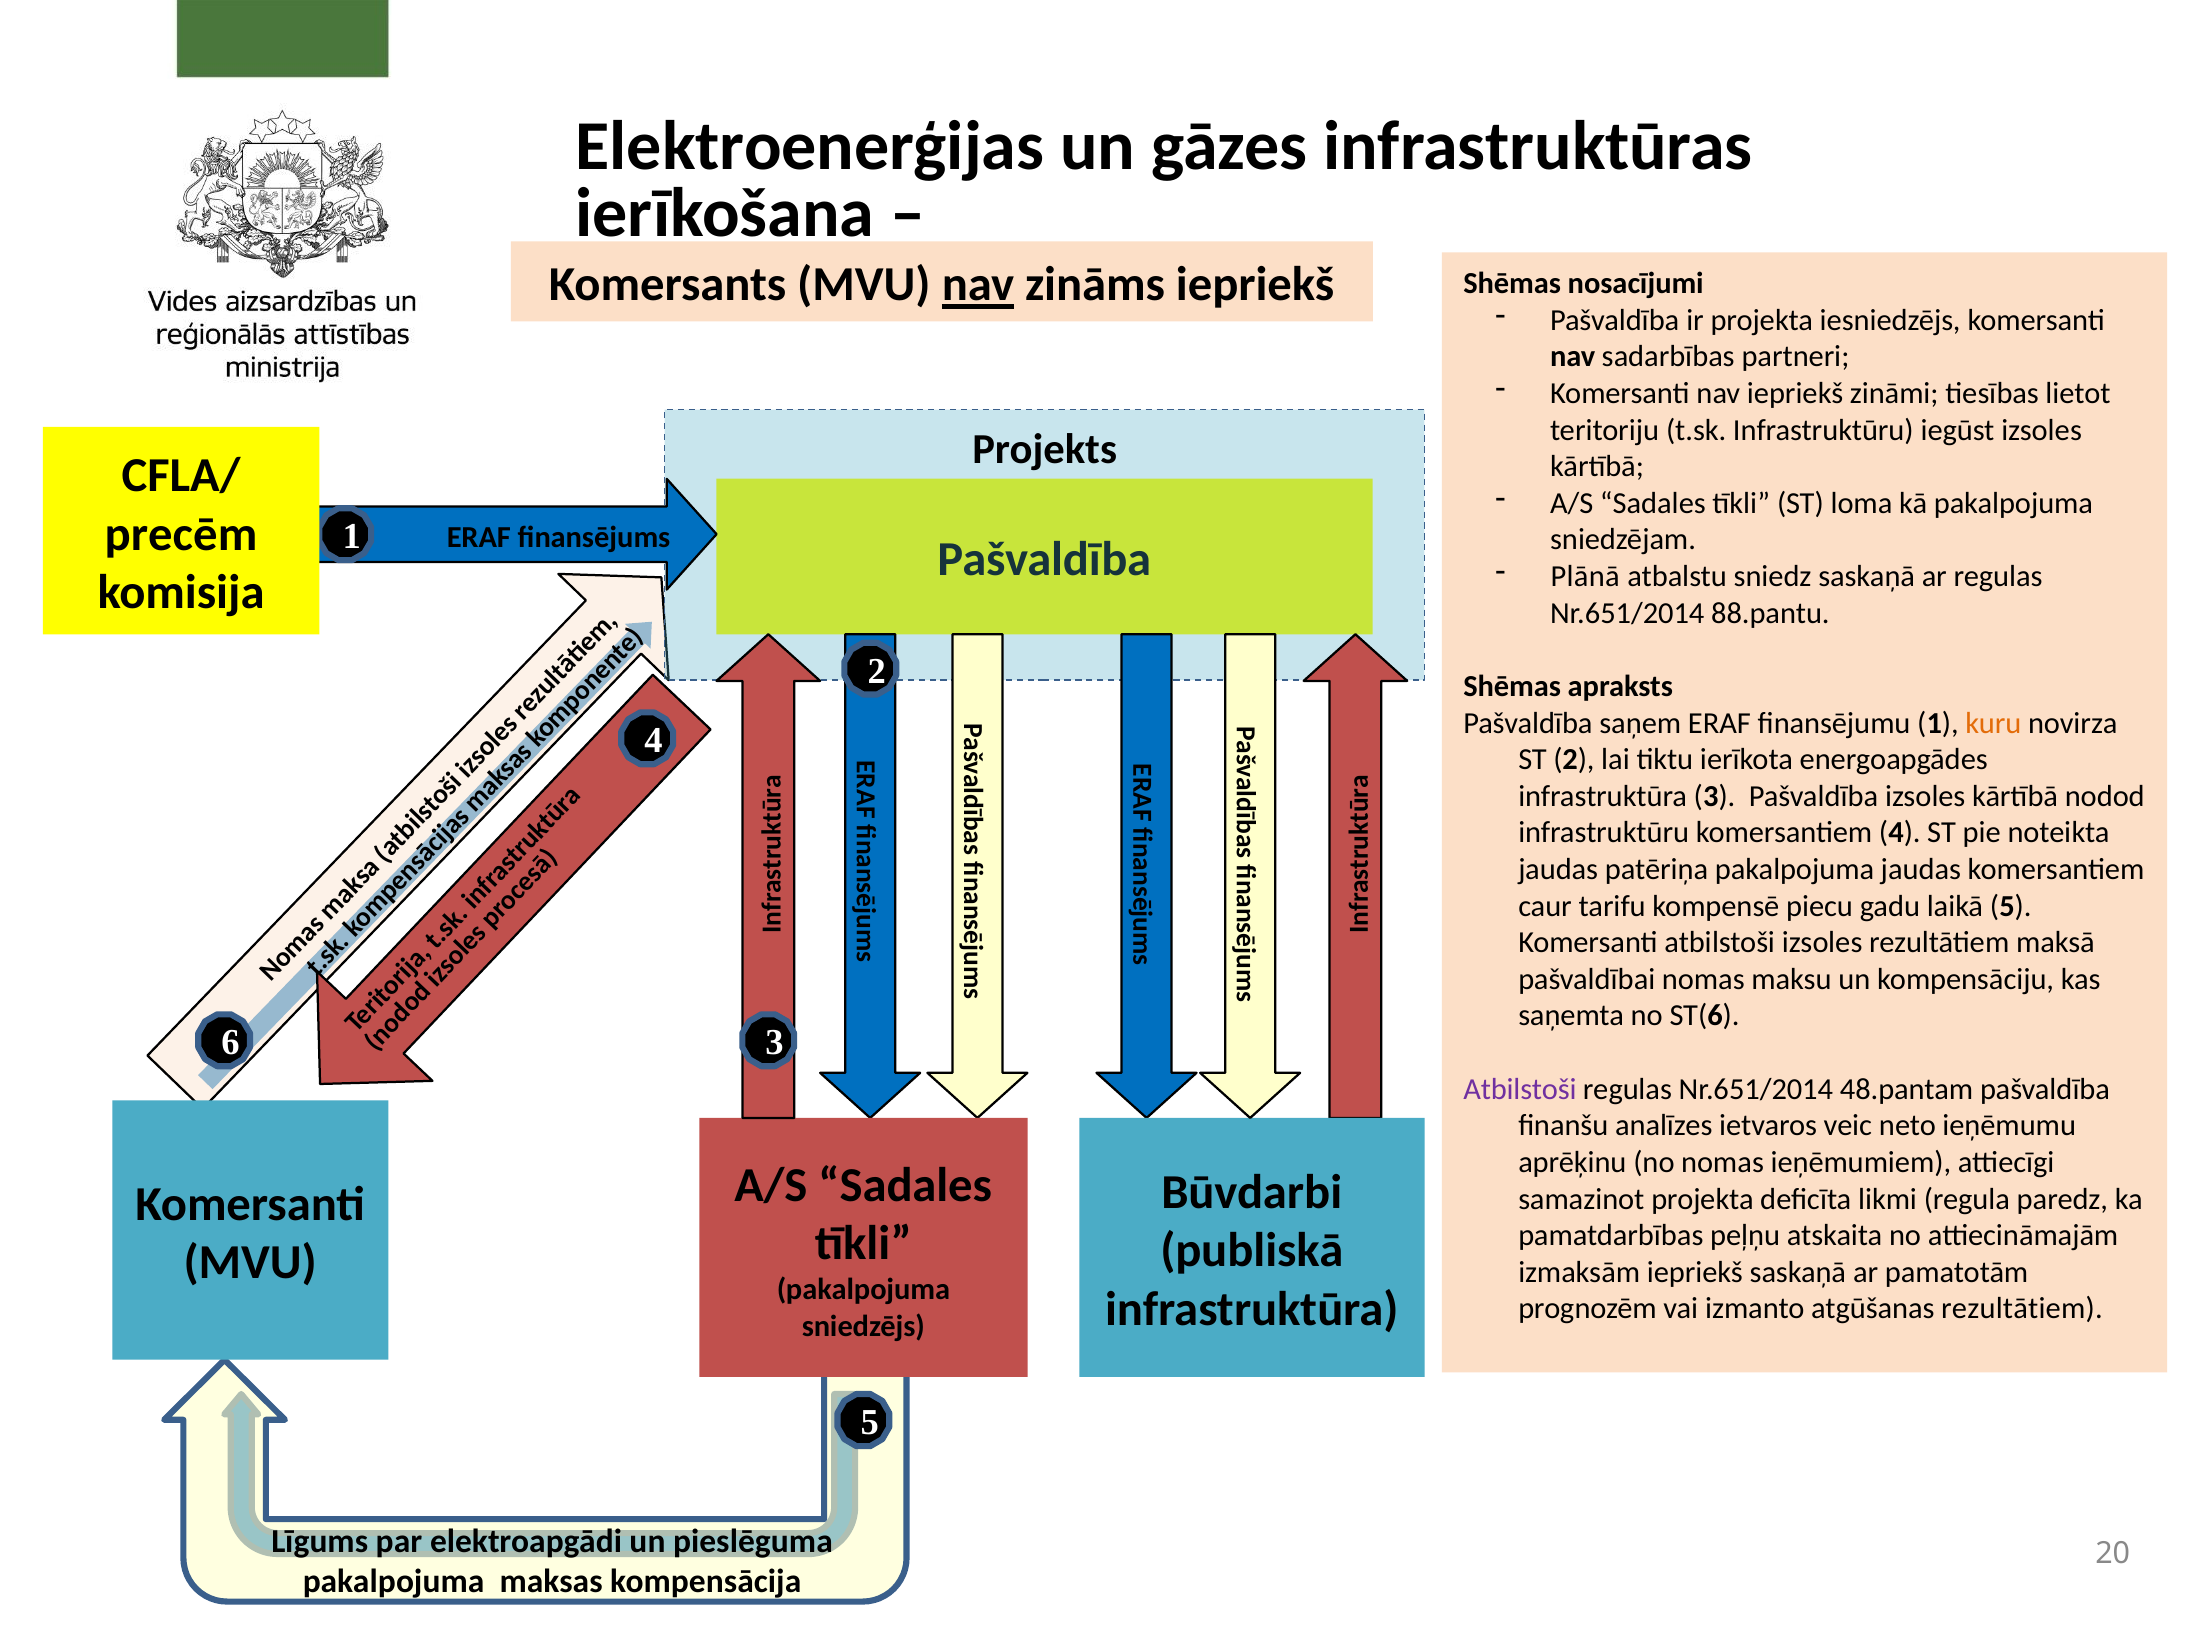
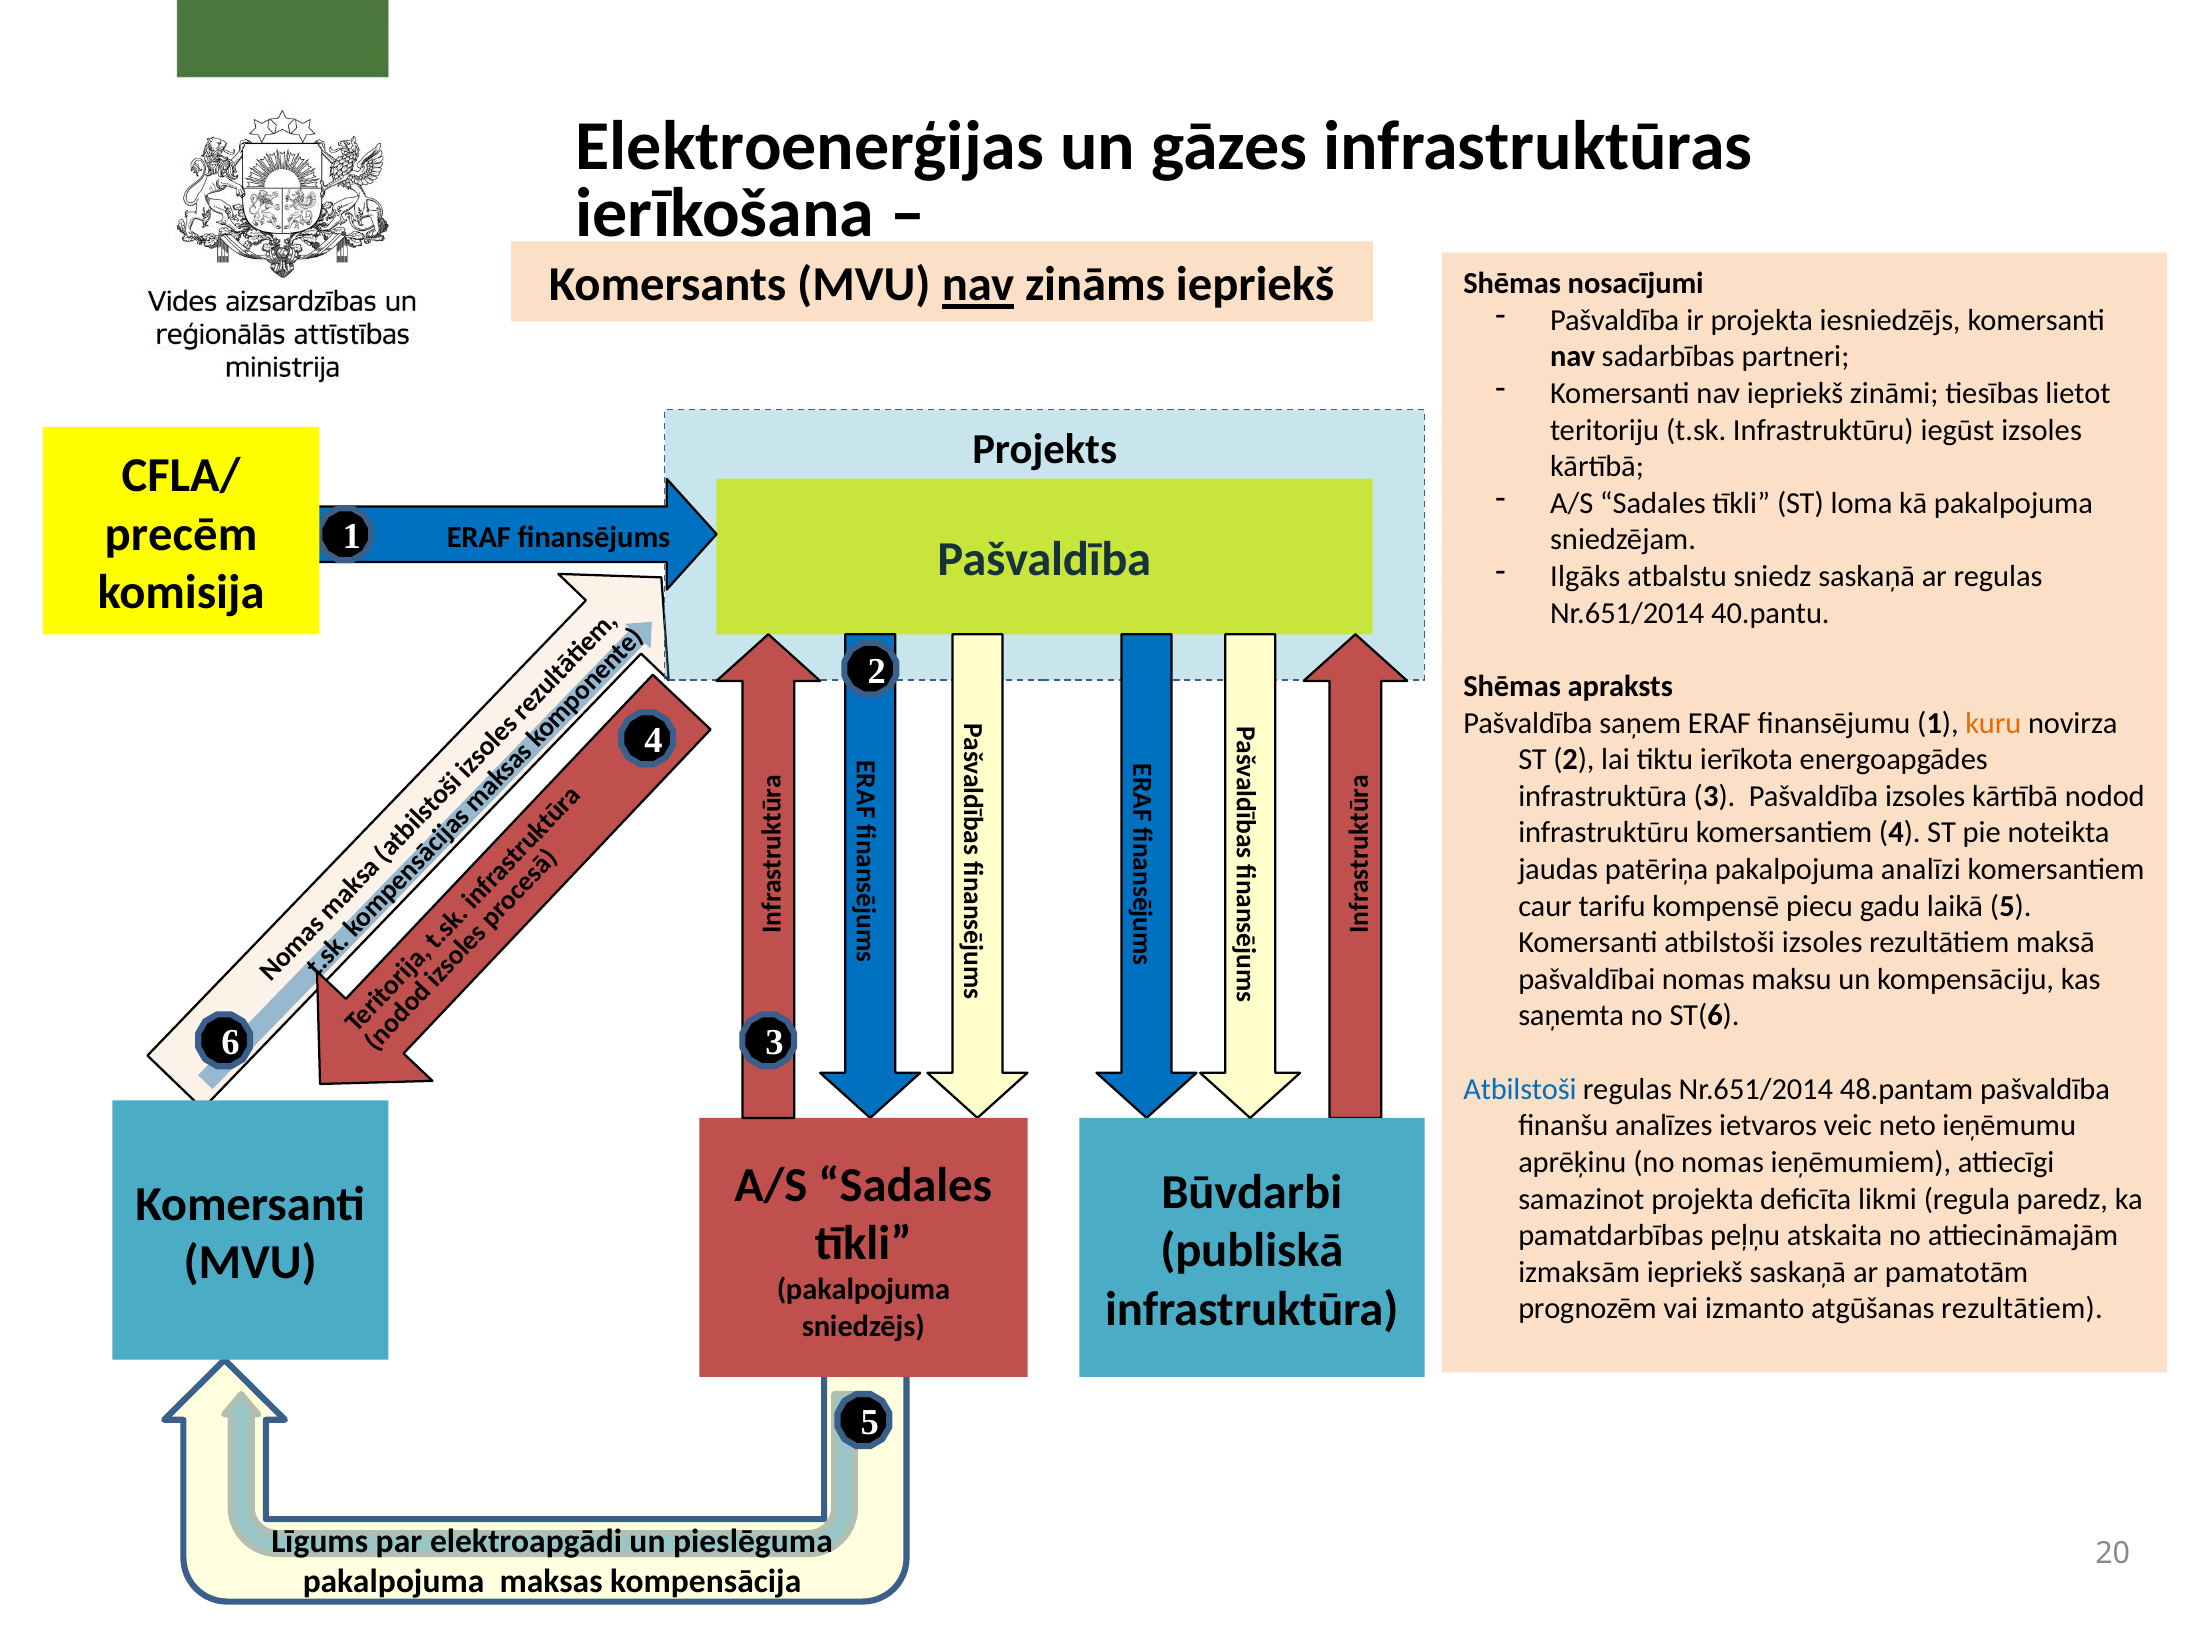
Plānā: Plānā -> Ilgāks
88.pantu: 88.pantu -> 40.pantu
pakalpojuma jaudas: jaudas -> analīzi
Atbilstoši at (1520, 1089) colour: purple -> blue
